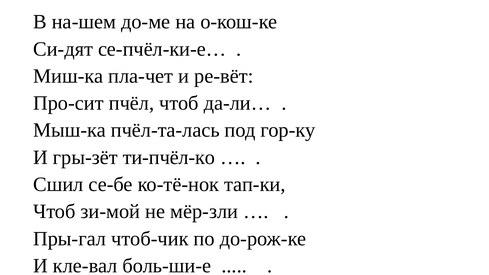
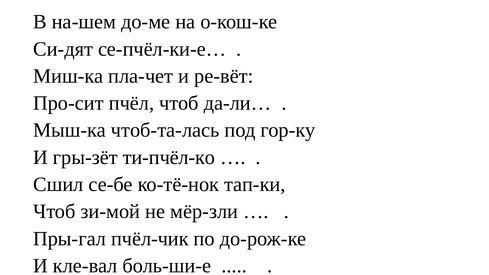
пчёл-та-лась: пчёл-та-лась -> чтоб-та-лась
чтоб-чик: чтоб-чик -> пчёл-чик
